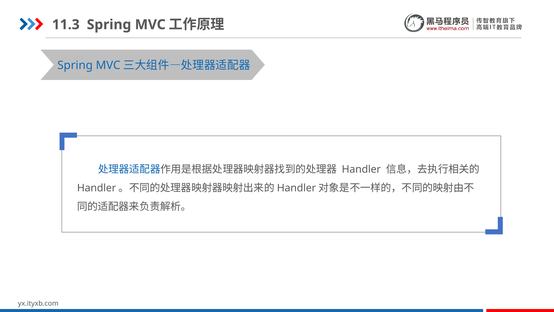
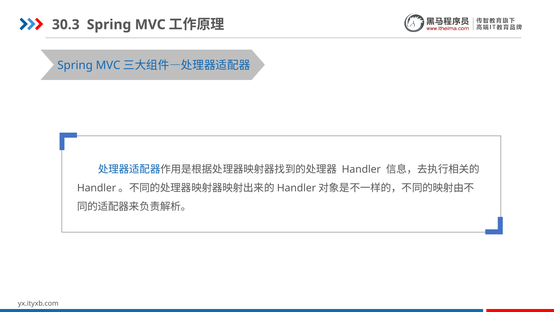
11.3: 11.3 -> 30.3
